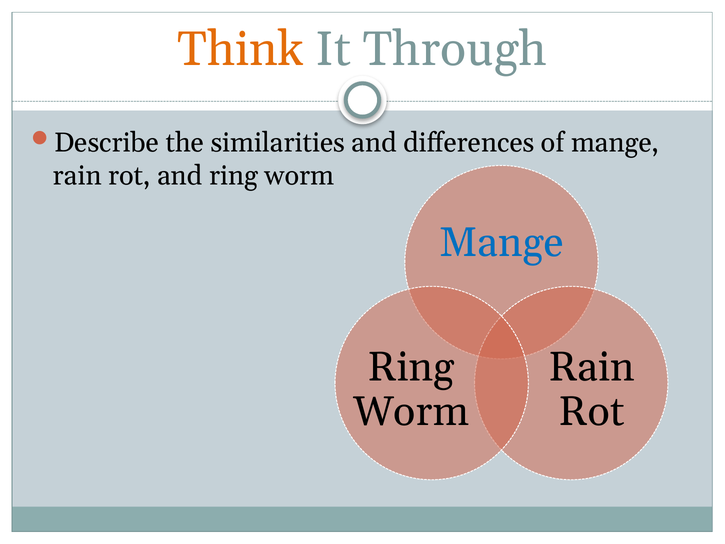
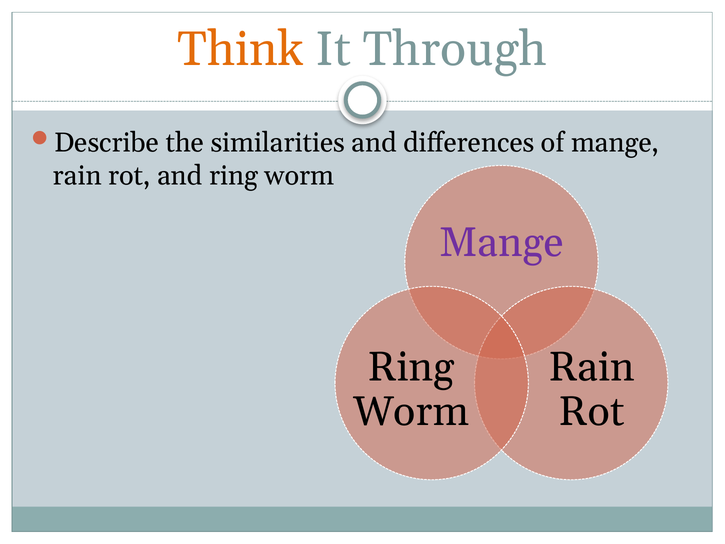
Mange at (501, 242) colour: blue -> purple
